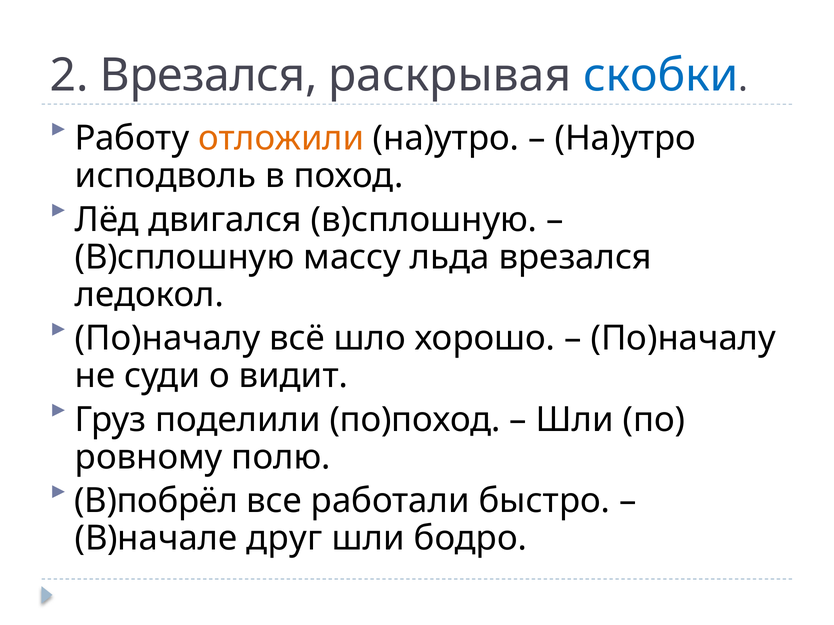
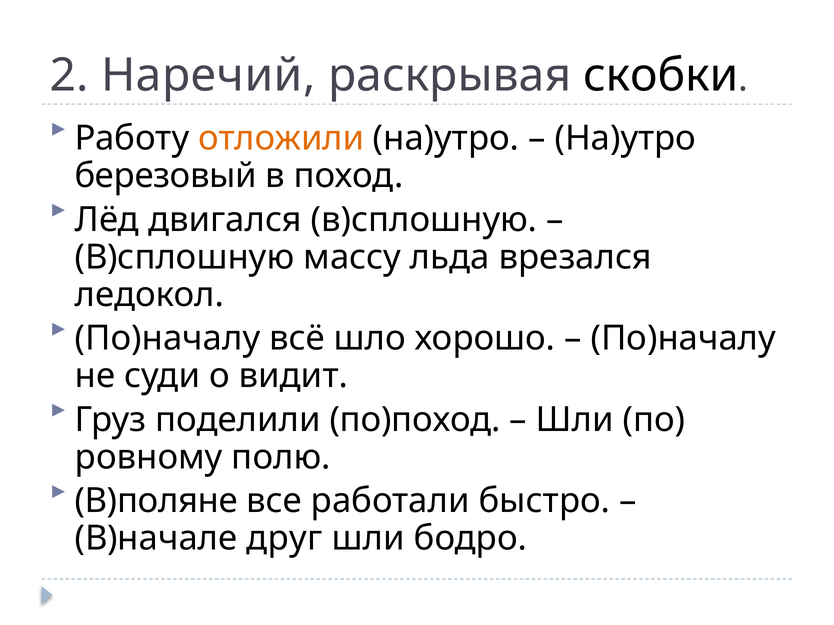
2 Врезался: Врезался -> Наречий
скобки colour: blue -> black
исподволь: исподволь -> березовый
В)побрёл: В)побрёл -> В)поляне
